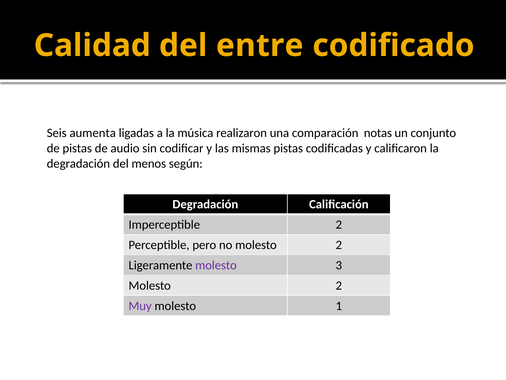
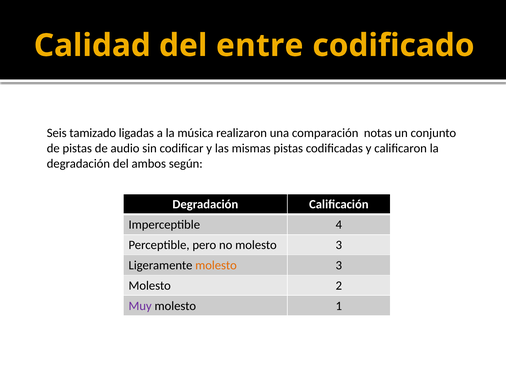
aumenta: aumenta -> tamizado
menos: menos -> ambos
Imperceptible 2: 2 -> 4
no molesto 2: 2 -> 3
molesto at (216, 265) colour: purple -> orange
